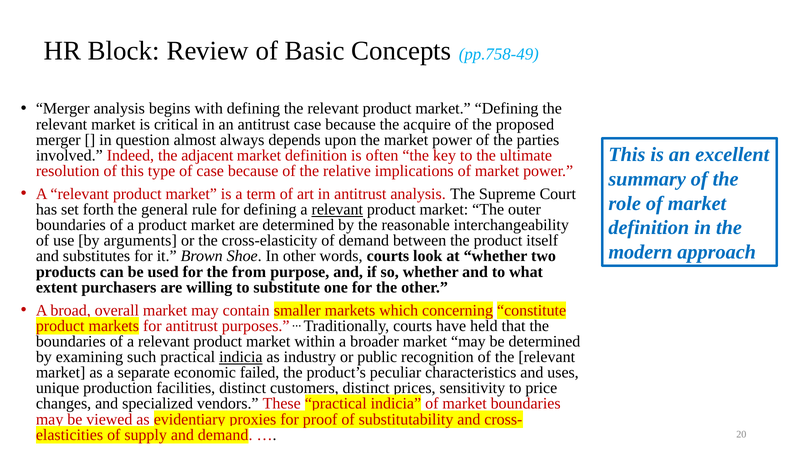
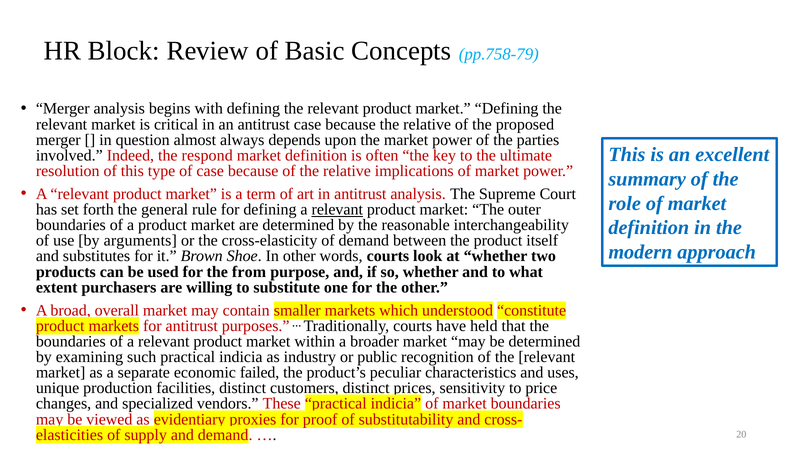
pp.758-49: pp.758-49 -> pp.758-79
because the acquire: acquire -> relative
adjacent: adjacent -> respond
concerning: concerning -> understood
indicia at (241, 357) underline: present -> none
